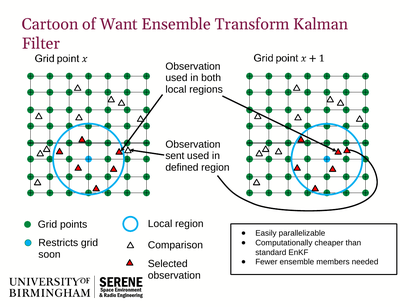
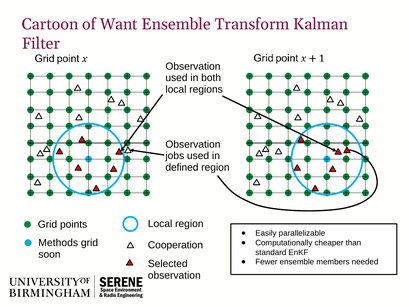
sent: sent -> jobs
Restricts: Restricts -> Methods
Comparison: Comparison -> Cooperation
